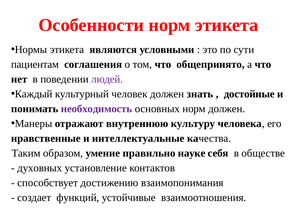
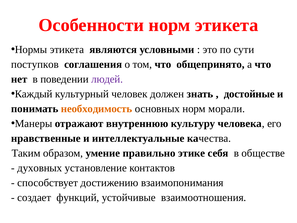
пациентам: пациентам -> поступков
необходимость colour: purple -> orange
норм должен: должен -> морали
науке: науке -> этике
